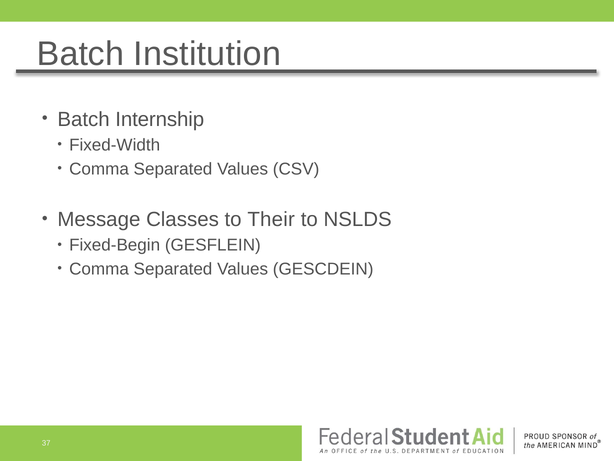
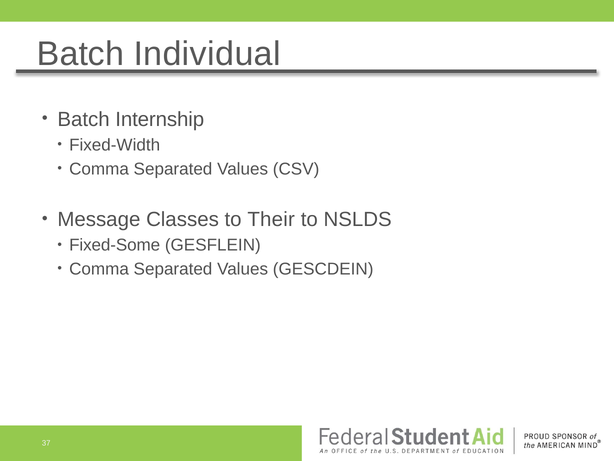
Institution: Institution -> Individual
Fixed-Begin: Fixed-Begin -> Fixed-Some
